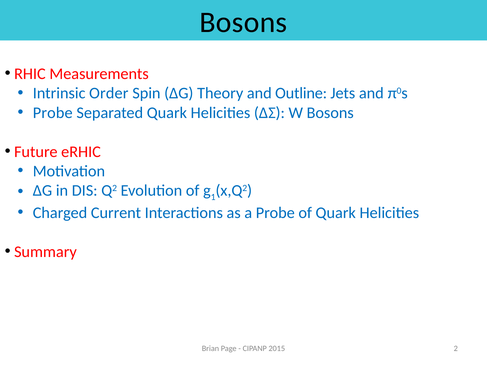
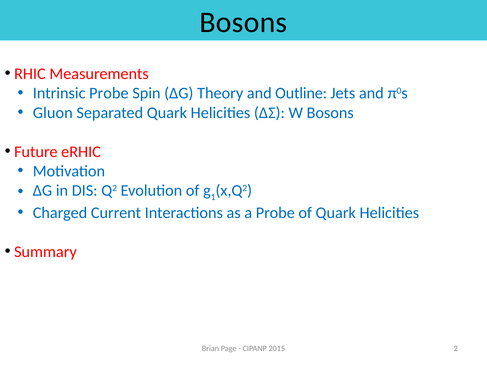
Intrinsic Order: Order -> Probe
Probe at (53, 113): Probe -> Gluon
